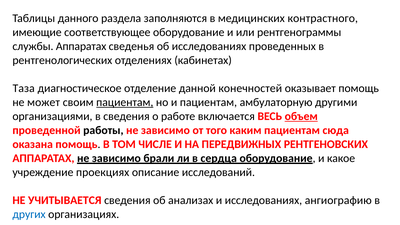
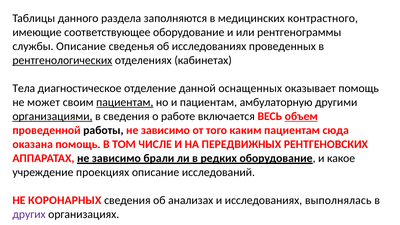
службы Аппаратах: Аппаратах -> Описание
рентгенологических underline: none -> present
Таза: Таза -> Тела
конечностей: конечностей -> оснащенных
организациями underline: none -> present
сердца: сердца -> редких
УЧИТЫВАЕТСЯ: УЧИТЫВАЕТСЯ -> КОРОНАРНЫХ
ангиографию: ангиографию -> выполнялась
других colour: blue -> purple
